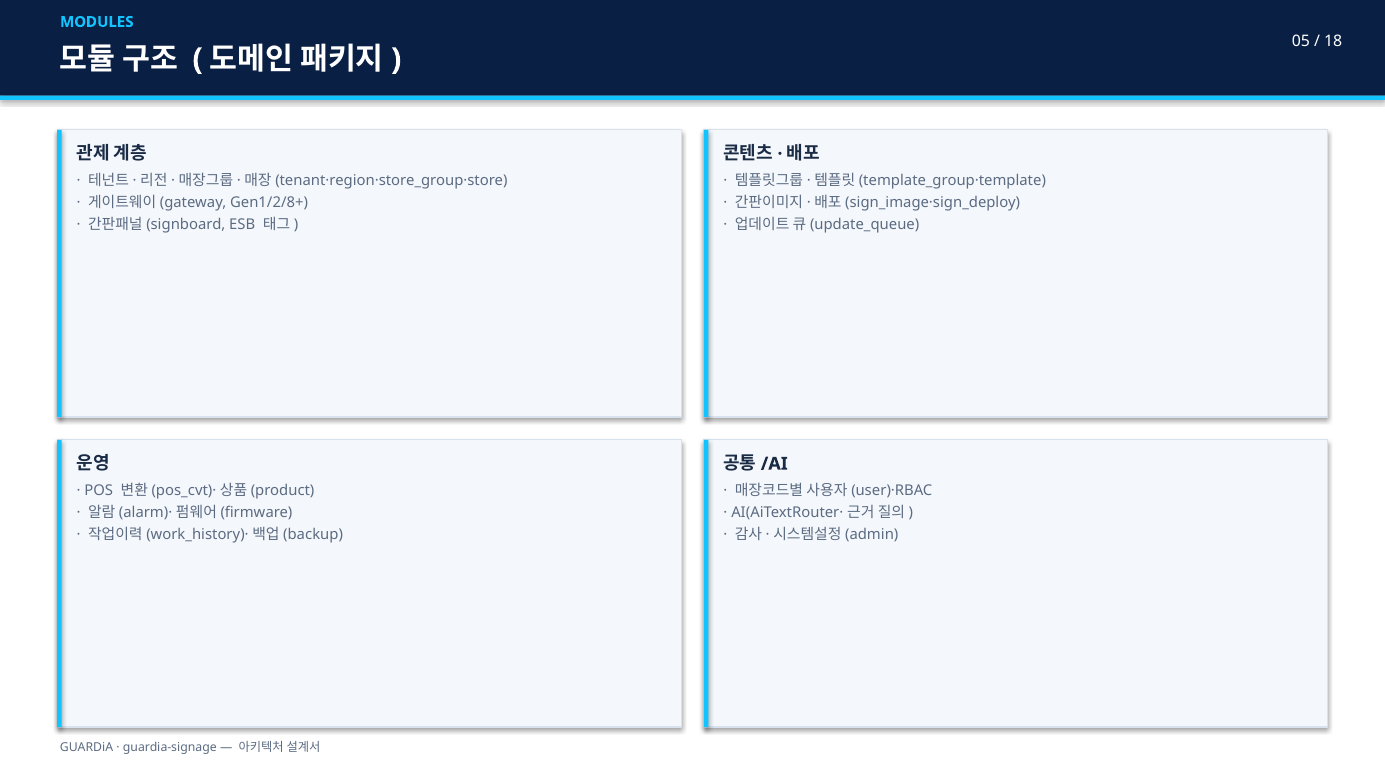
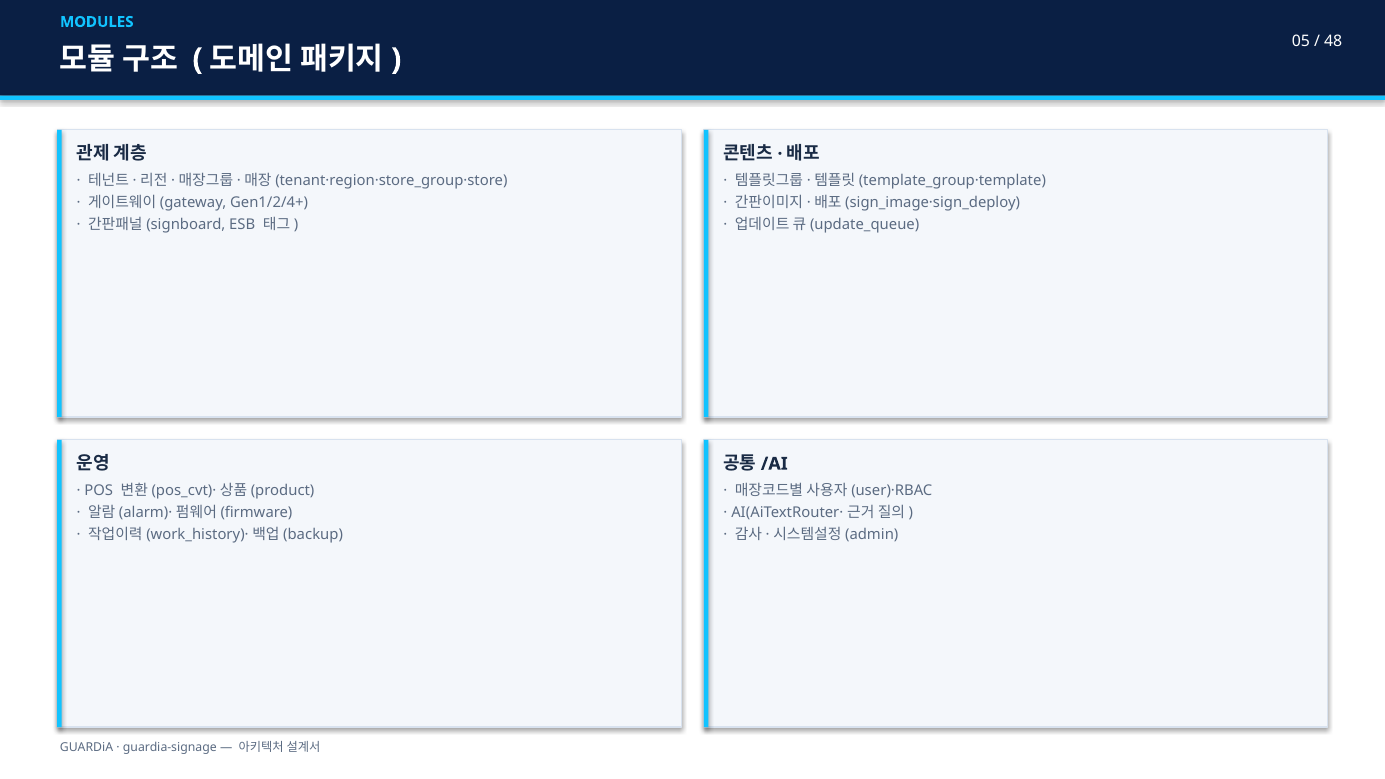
18: 18 -> 48
Gen1/2/8+: Gen1/2/8+ -> Gen1/2/4+
